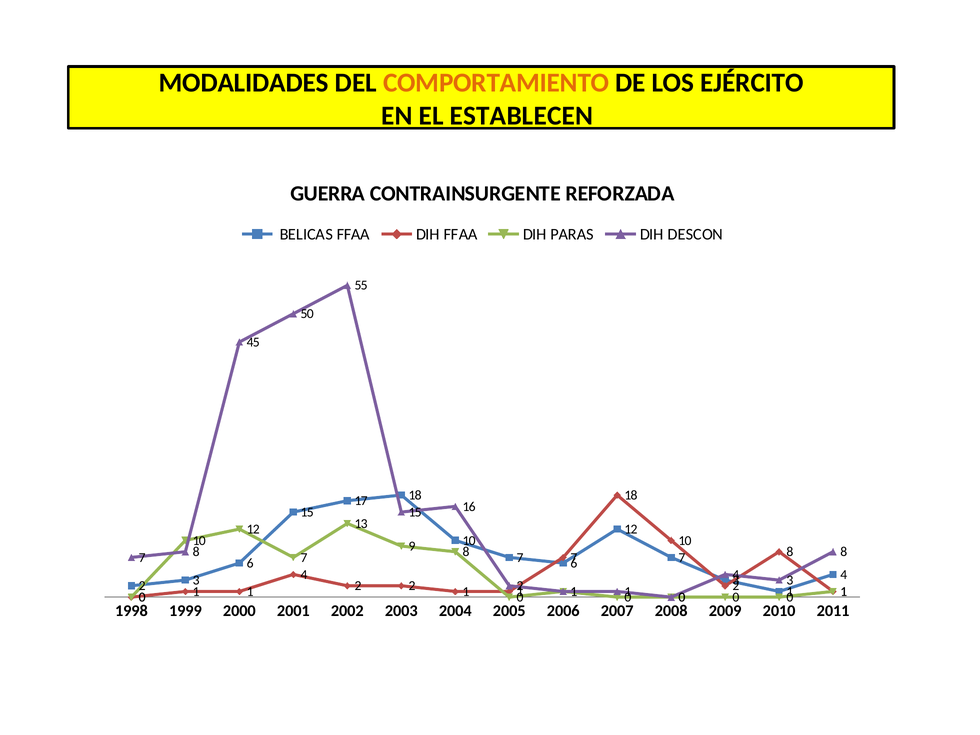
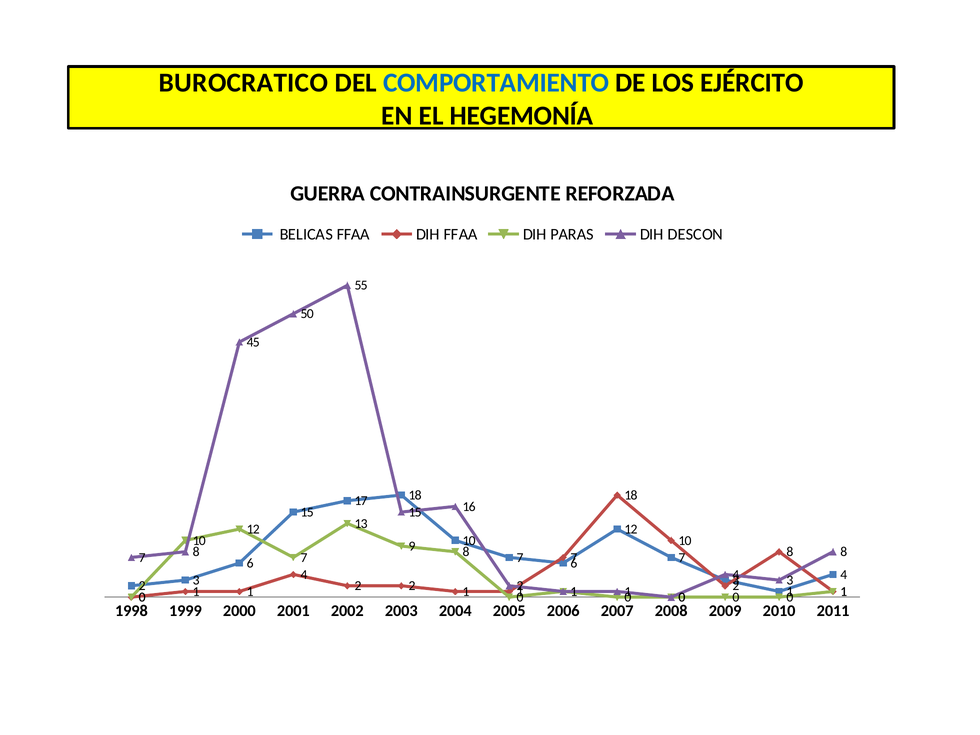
MODALIDADES: MODALIDADES -> BUROCRATICO
COMPORTAMIENTO colour: orange -> blue
ESTABLECEN: ESTABLECEN -> HEGEMONÍA
